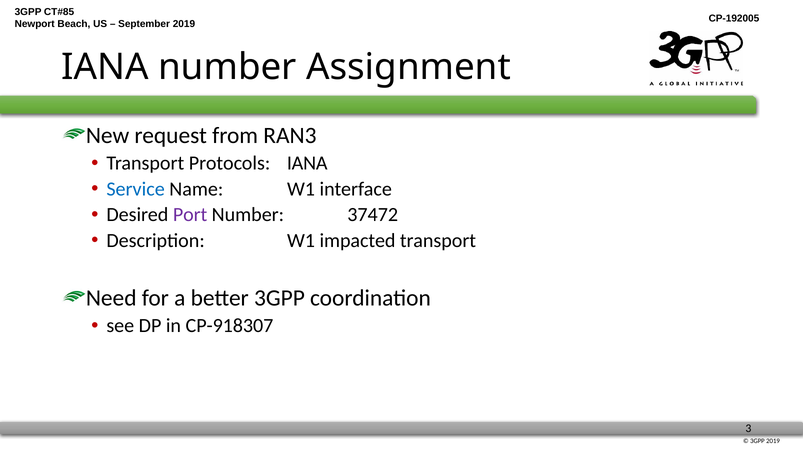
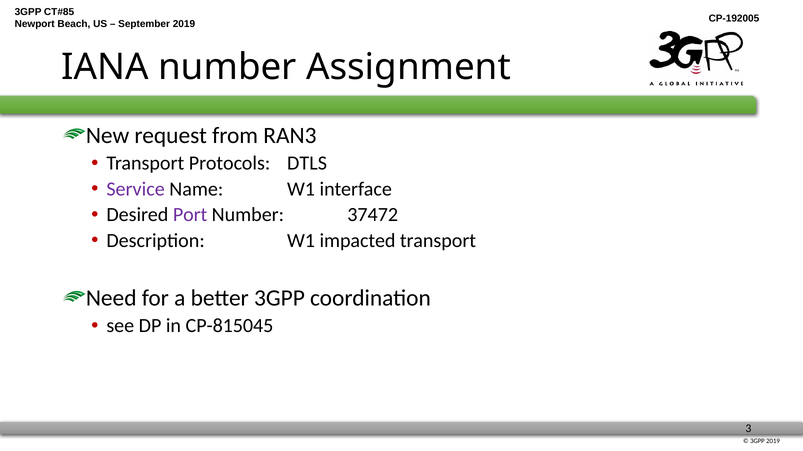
Protocols IANA: IANA -> DTLS
Service colour: blue -> purple
CP-918307: CP-918307 -> CP-815045
